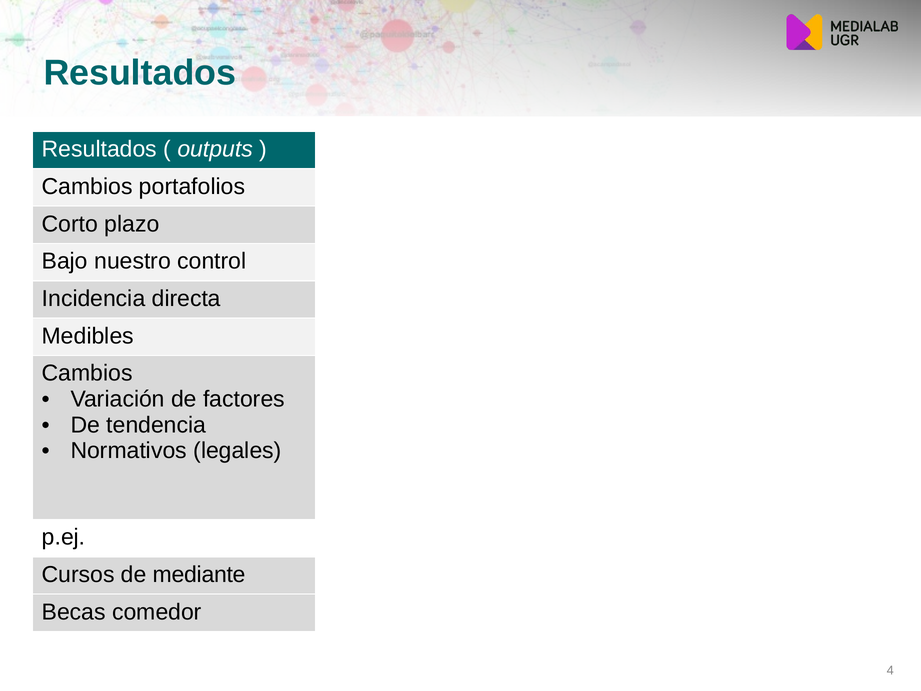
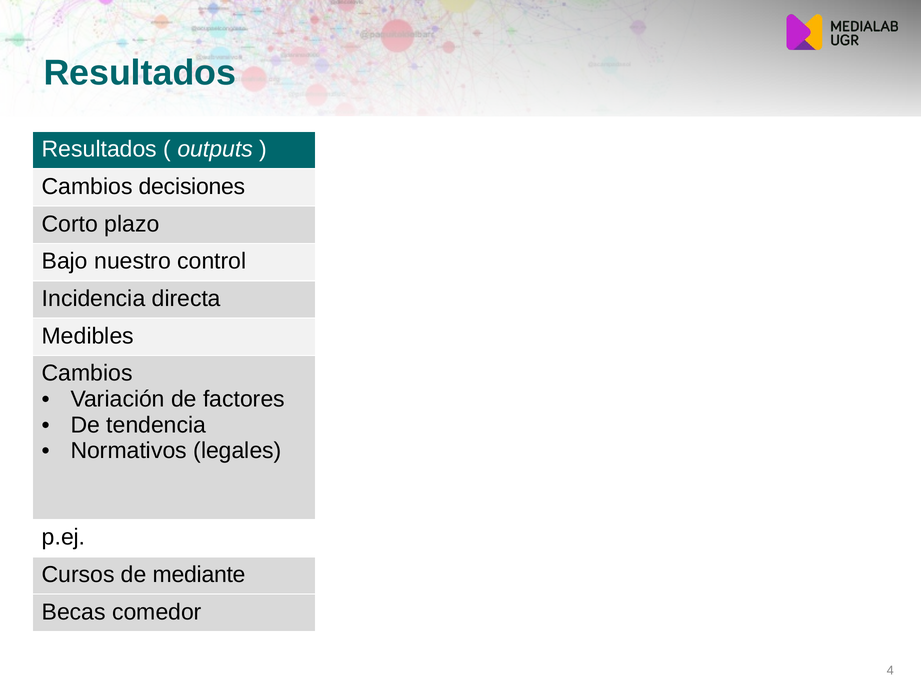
portafolios: portafolios -> decisiones
